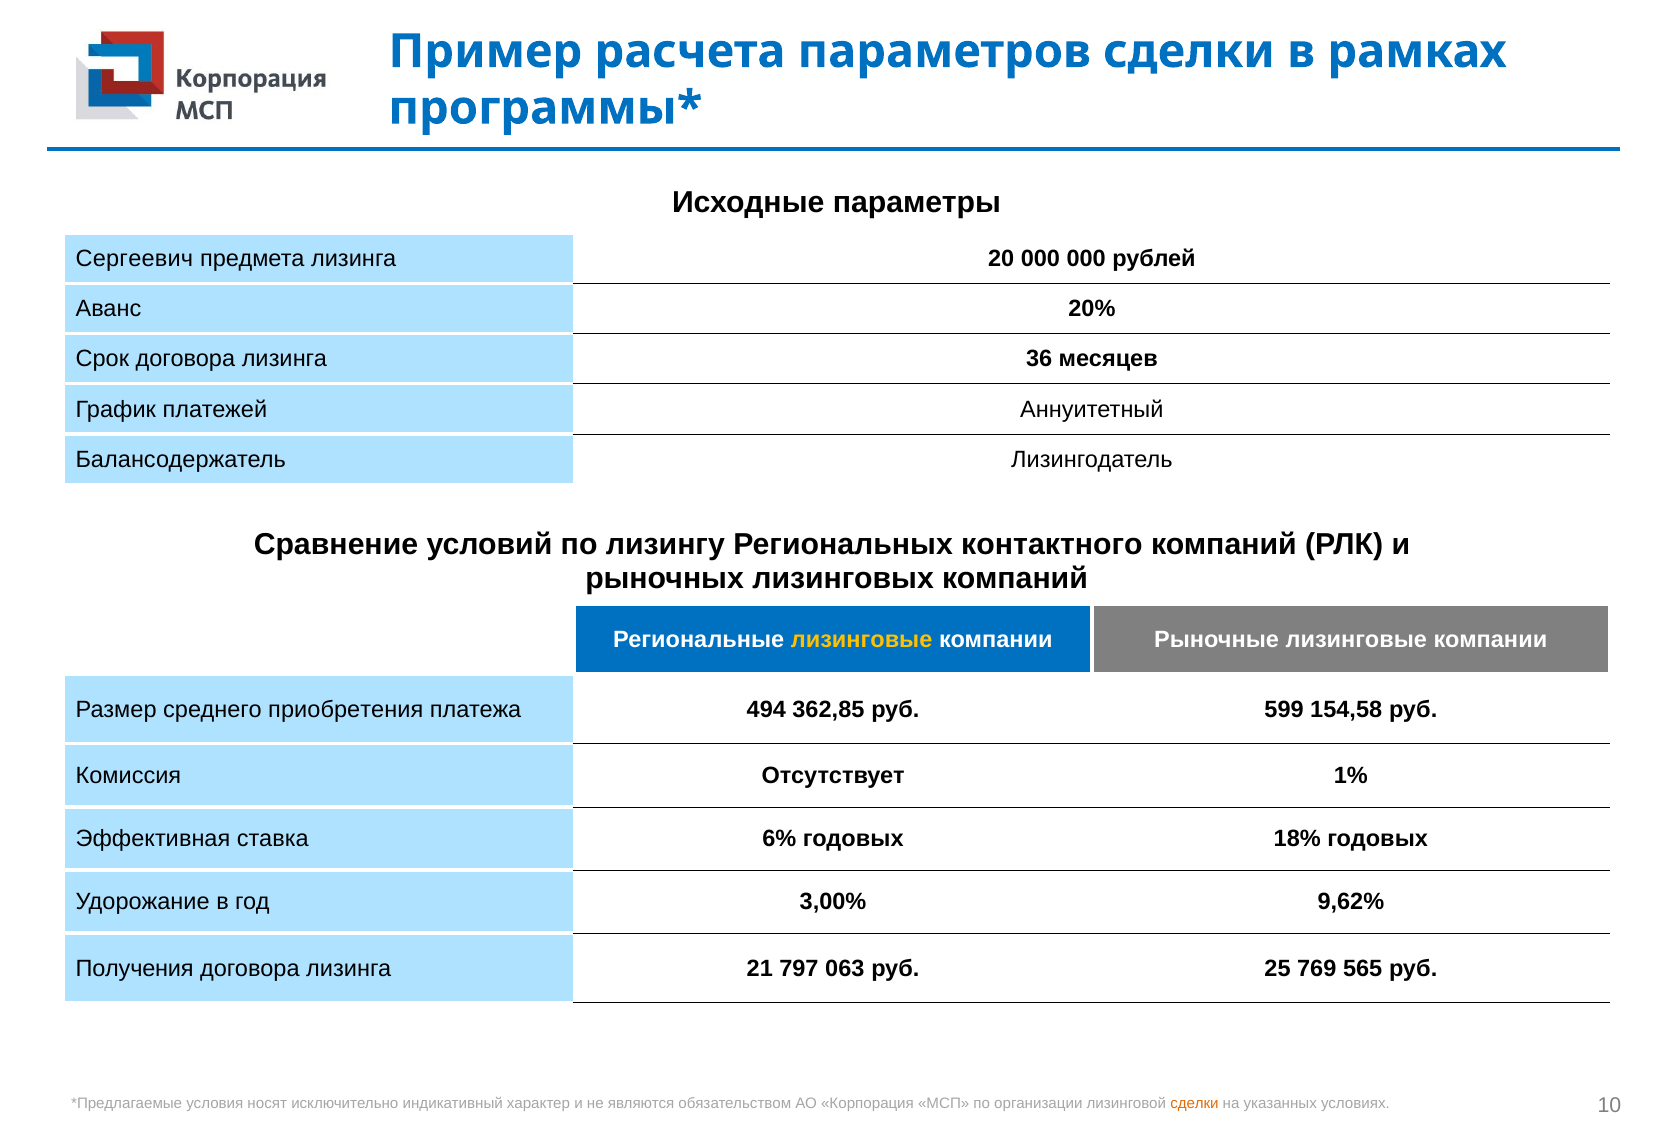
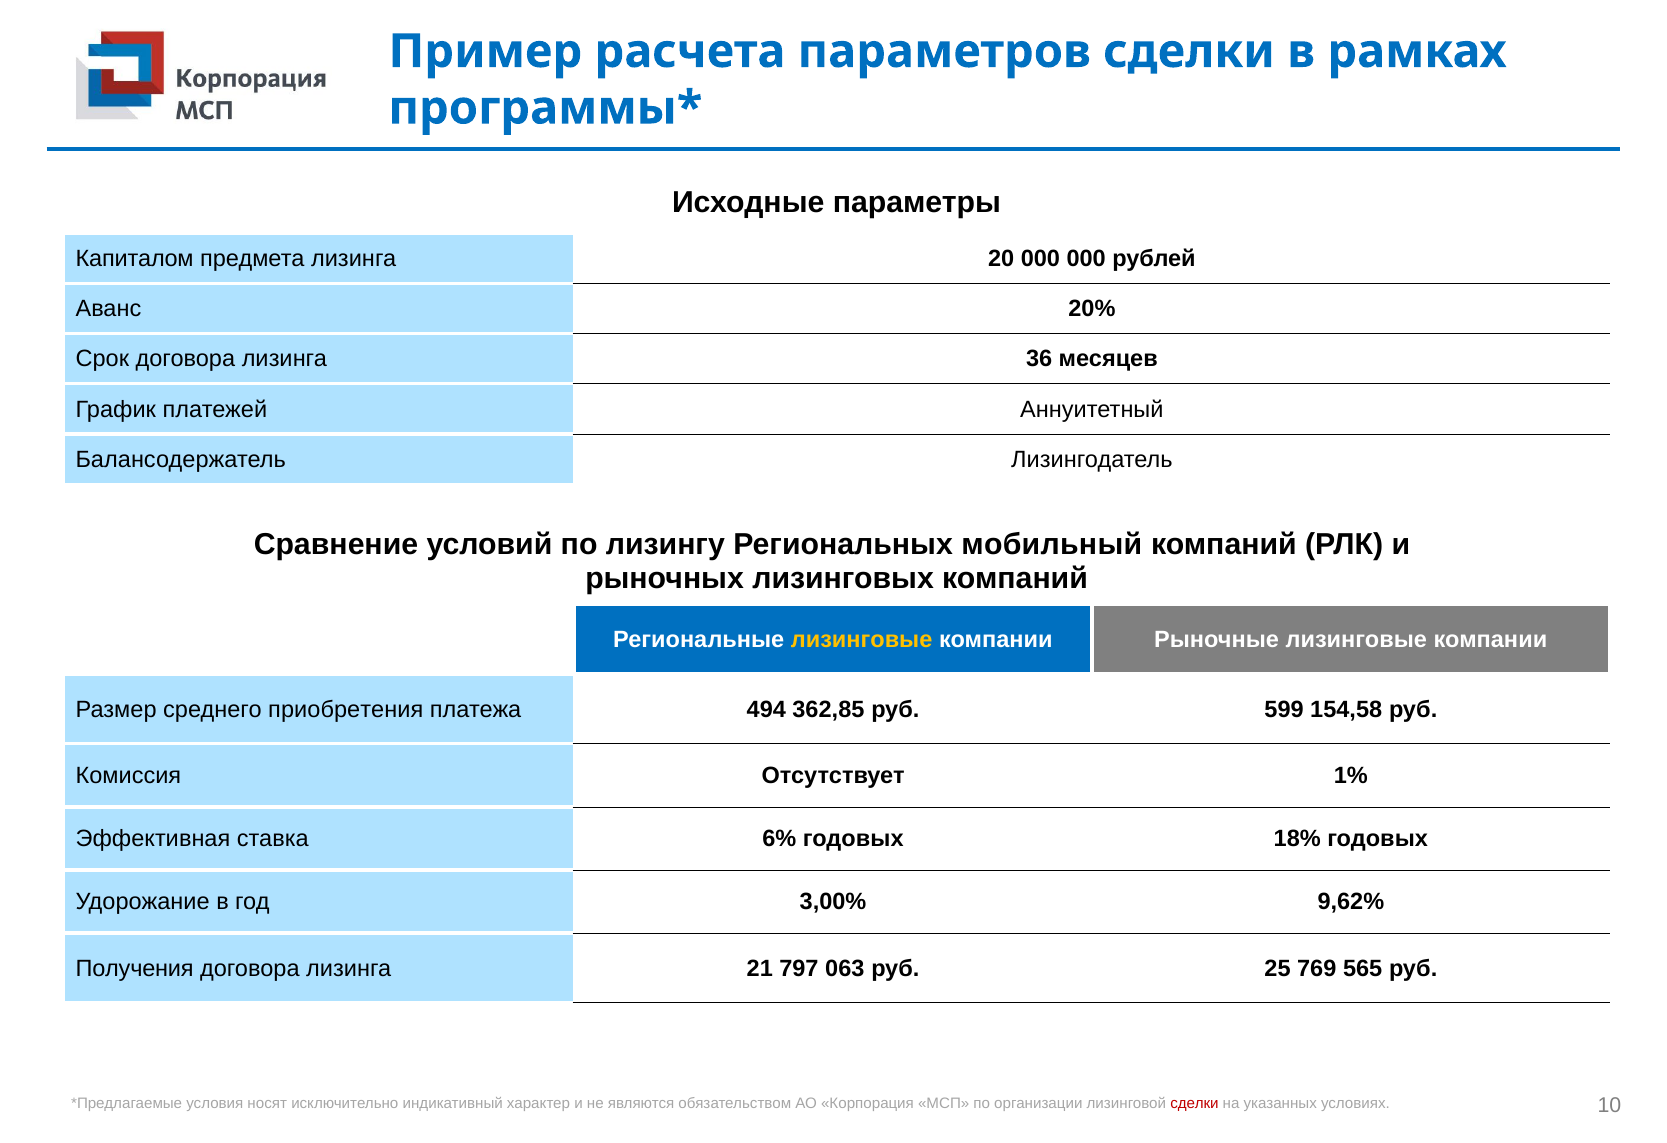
Сергеевич: Сергеевич -> Капиталом
контактного: контактного -> мобильный
сделки at (1194, 1104) colour: orange -> red
